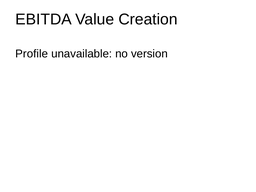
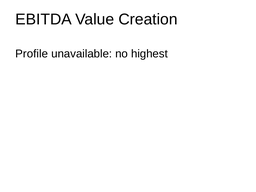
version: version -> highest
